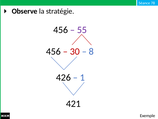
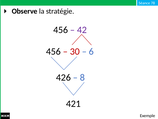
55: 55 -> 42
8: 8 -> 6
1: 1 -> 8
